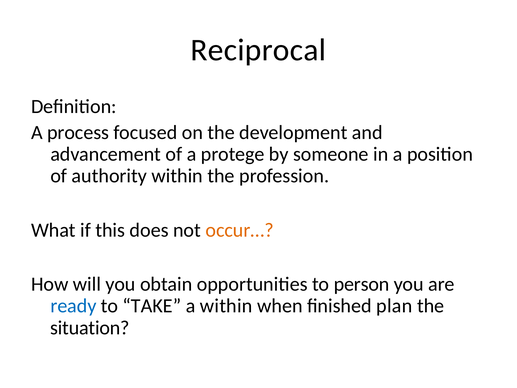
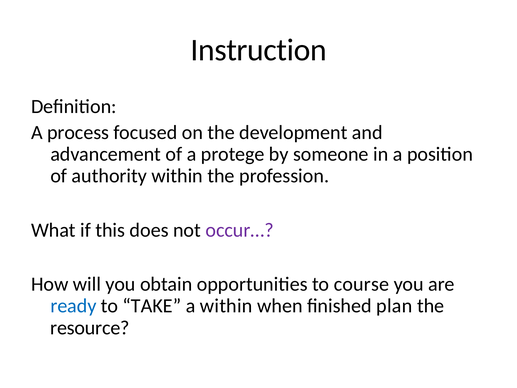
Reciprocal: Reciprocal -> Instruction
occur… colour: orange -> purple
person: person -> course
situation: situation -> resource
